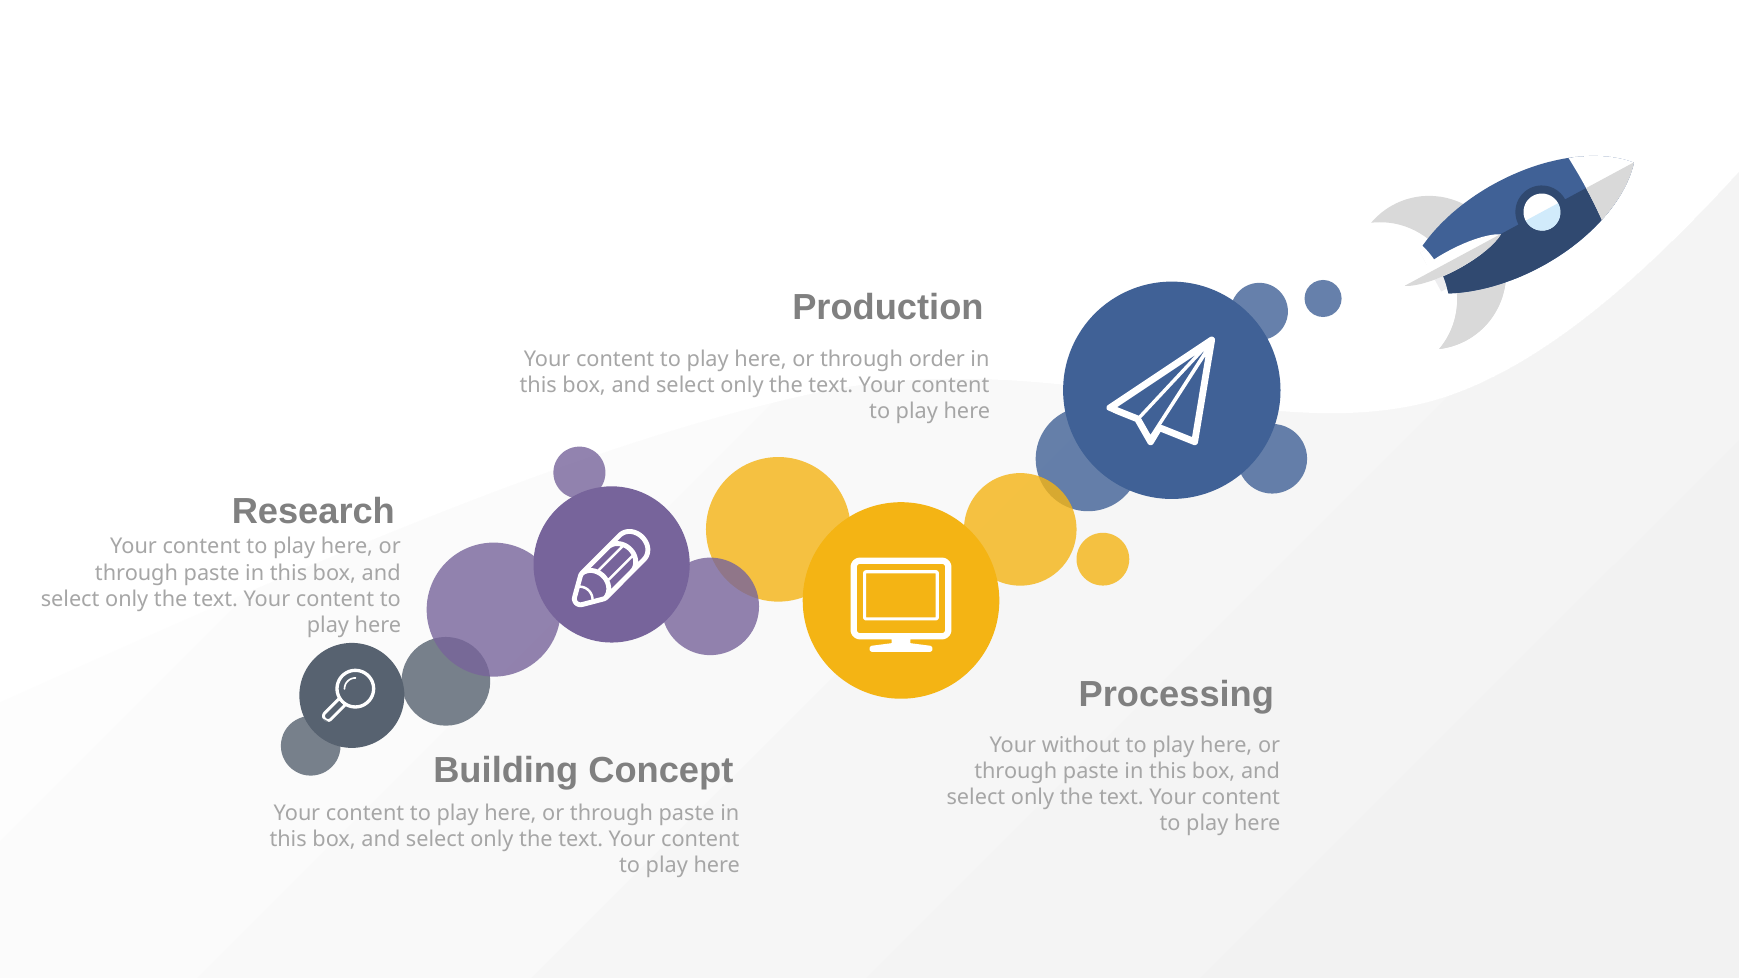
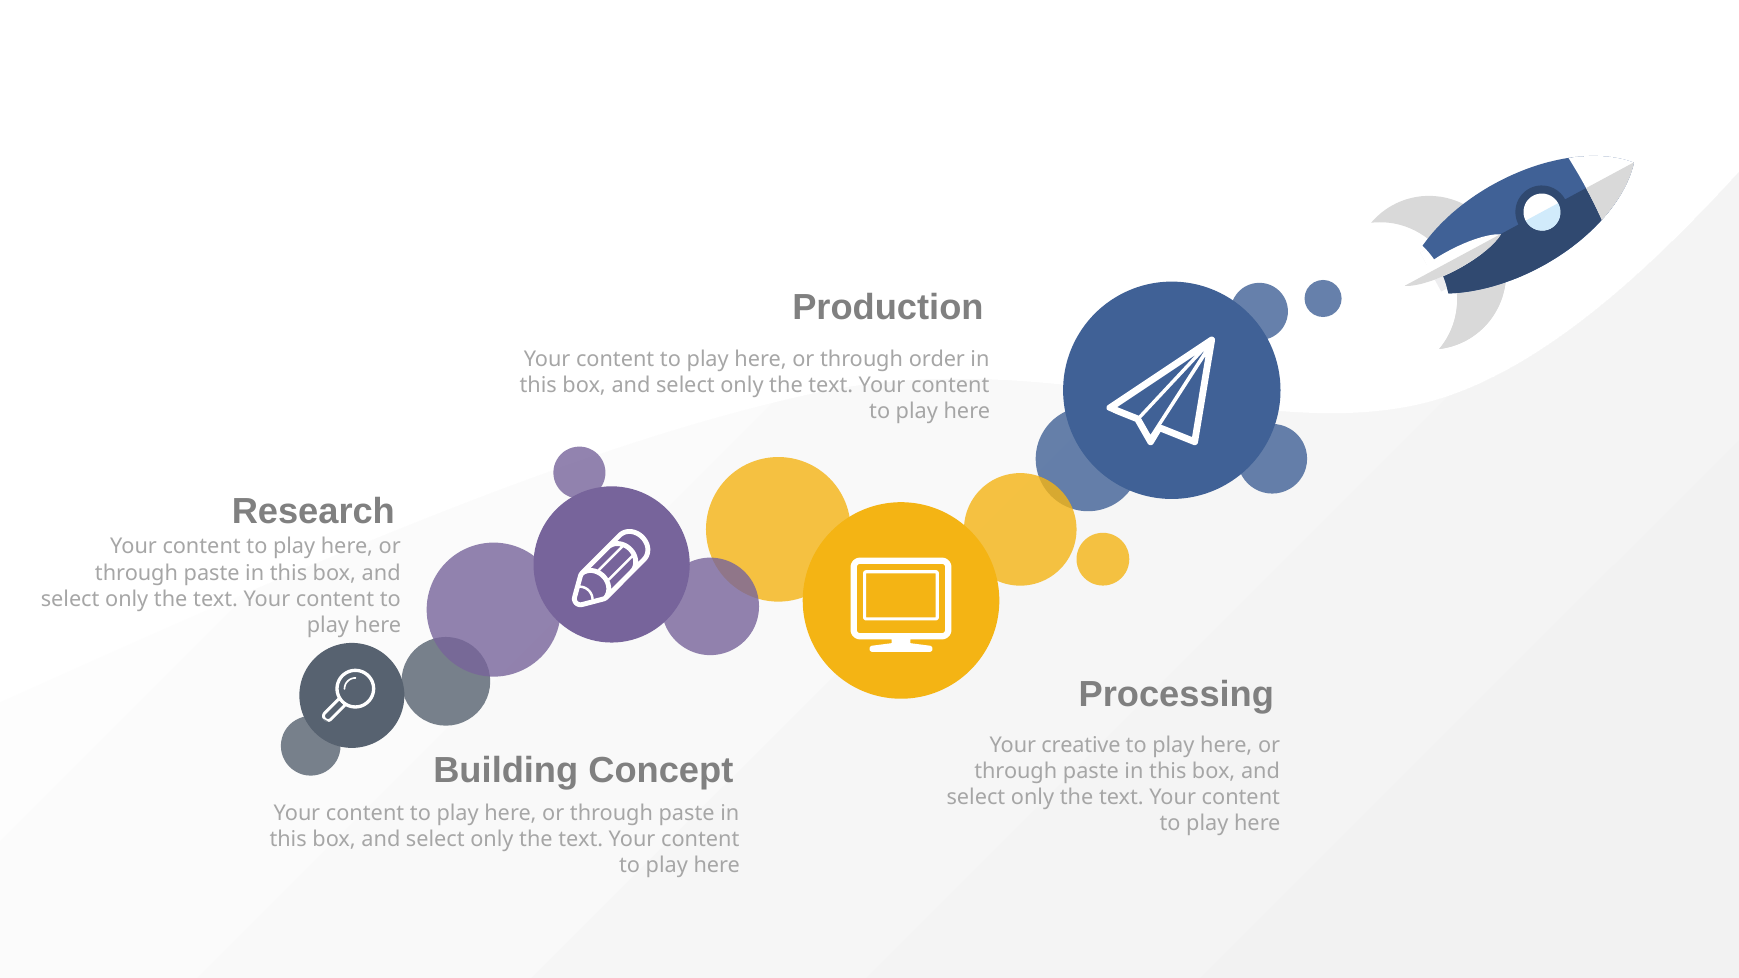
without: without -> creative
